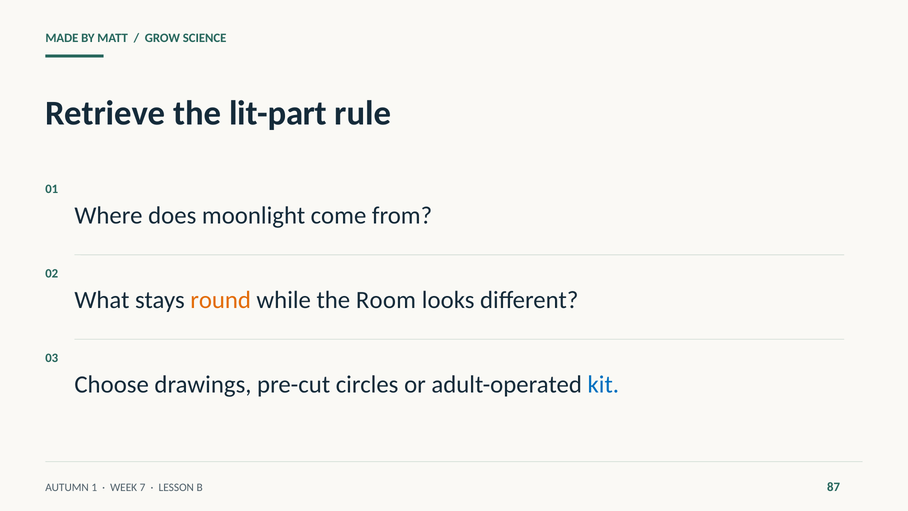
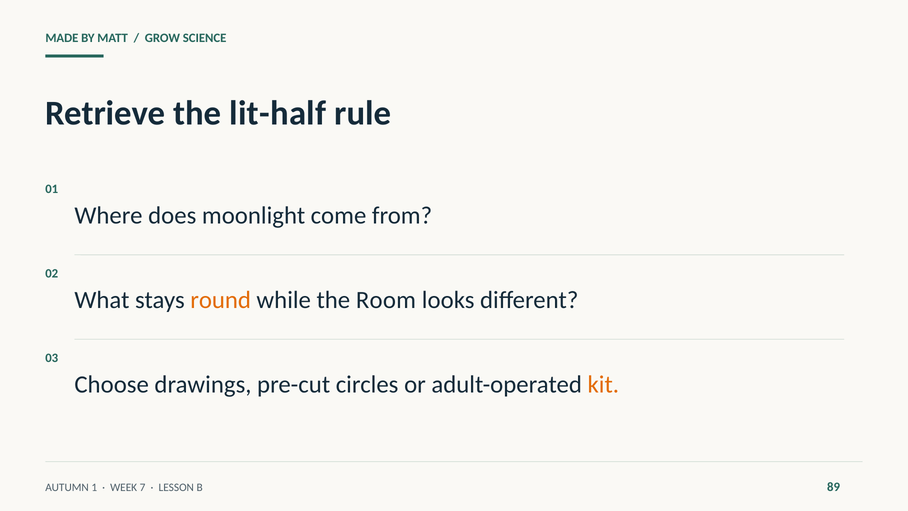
lit-part: lit-part -> lit-half
kit colour: blue -> orange
87: 87 -> 89
